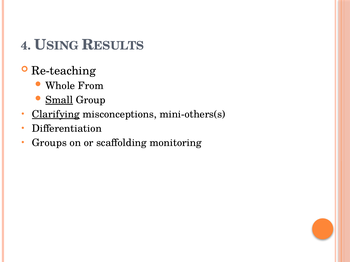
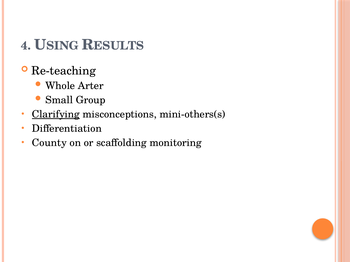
From: From -> Arter
Small underline: present -> none
Groups: Groups -> County
